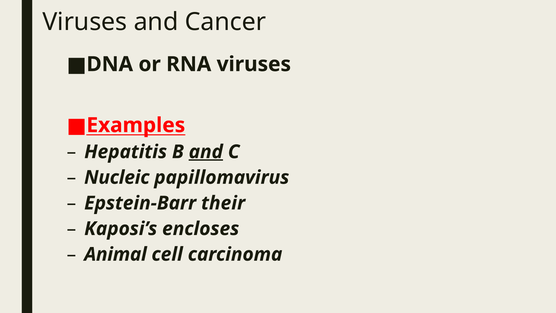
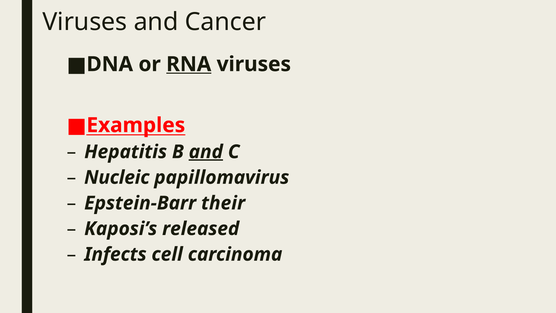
RNA underline: none -> present
encloses: encloses -> released
Animal: Animal -> Infects
